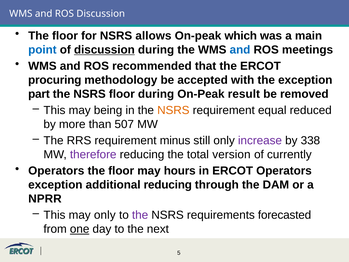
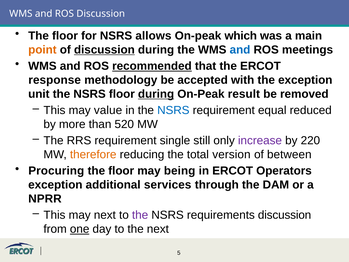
point colour: blue -> orange
recommended underline: none -> present
procuring: procuring -> response
part: part -> unit
during at (156, 94) underline: none -> present
being: being -> value
NSRS at (173, 110) colour: orange -> blue
507: 507 -> 520
minus: minus -> single
338: 338 -> 220
therefore colour: purple -> orange
currently: currently -> between
Operators at (56, 171): Operators -> Procuring
hours: hours -> being
additional reducing: reducing -> services
may only: only -> next
requirements forecasted: forecasted -> discussion
